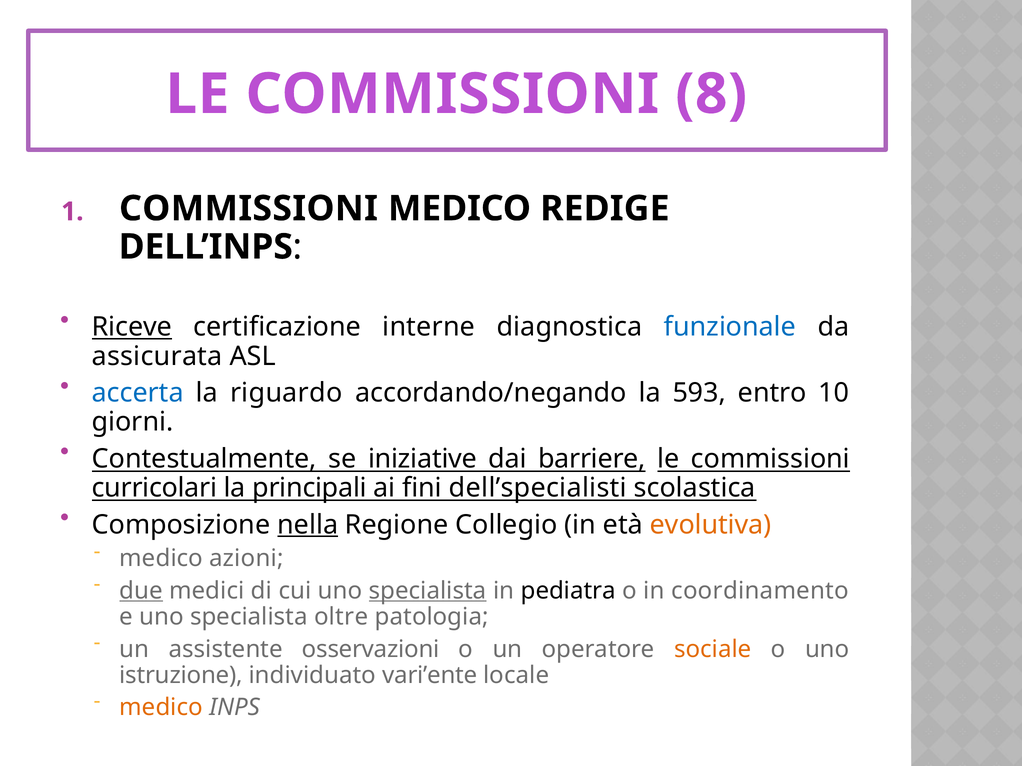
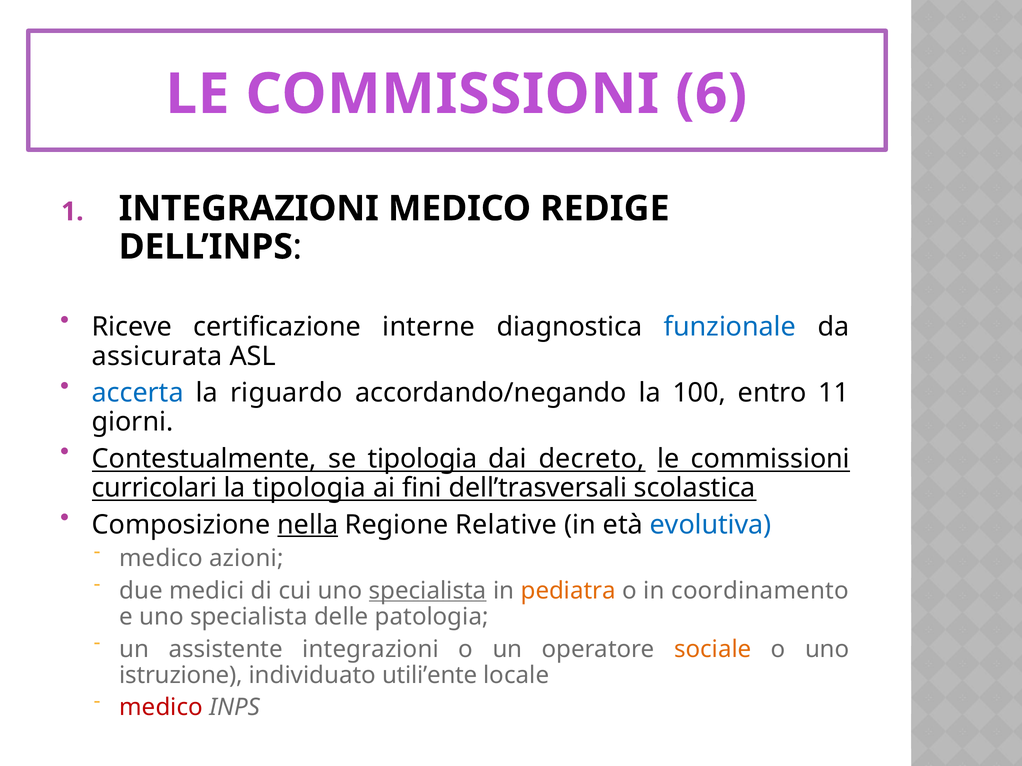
8: 8 -> 6
1 COMMISSIONI: COMMISSIONI -> INTEGRAZIONI
Riceve underline: present -> none
593: 593 -> 100
10: 10 -> 11
se iniziative: iniziative -> tipologia
barriere: barriere -> decreto
la principali: principali -> tipologia
dell’specialisti: dell’specialisti -> dell’trasversali
Collegio: Collegio -> Relative
evolutiva colour: orange -> blue
due underline: present -> none
pediatra colour: black -> orange
oltre: oltre -> delle
assistente osservazioni: osservazioni -> integrazioni
vari’ente: vari’ente -> utili’ente
medico at (161, 708) colour: orange -> red
